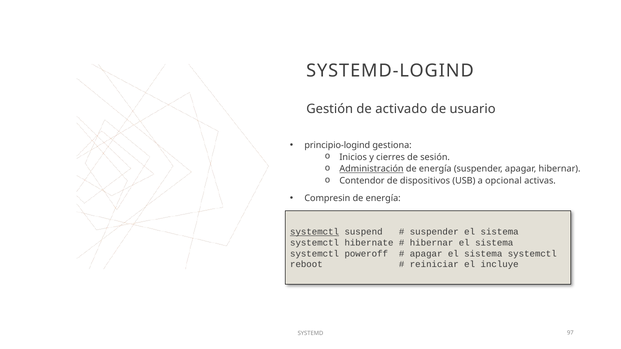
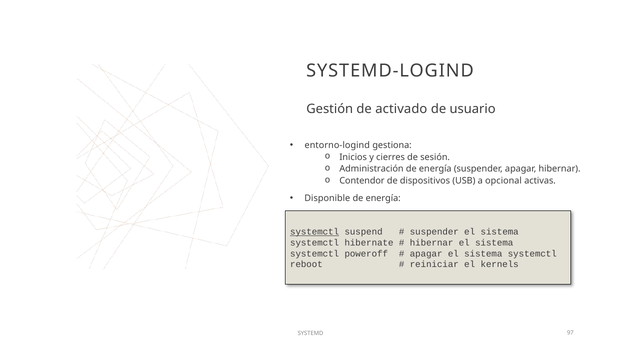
principio-logind: principio-logind -> entorno-logind
Administración underline: present -> none
Compresin: Compresin -> Disponible
incluye: incluye -> kernels
